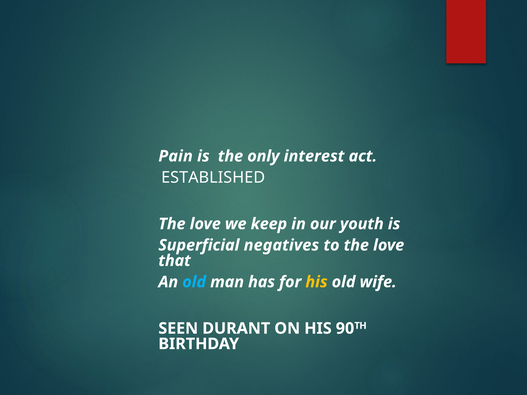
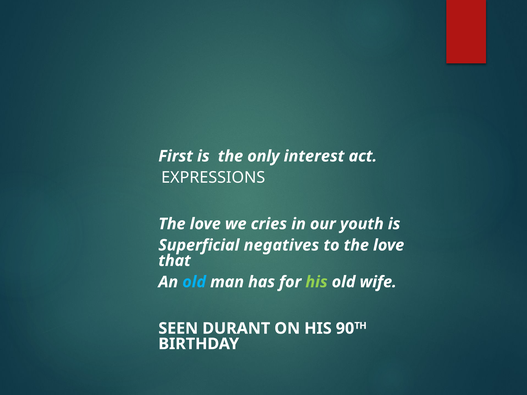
Pain: Pain -> First
ESTABLISHED: ESTABLISHED -> EXPRESSIONS
keep: keep -> cries
his at (317, 282) colour: yellow -> light green
